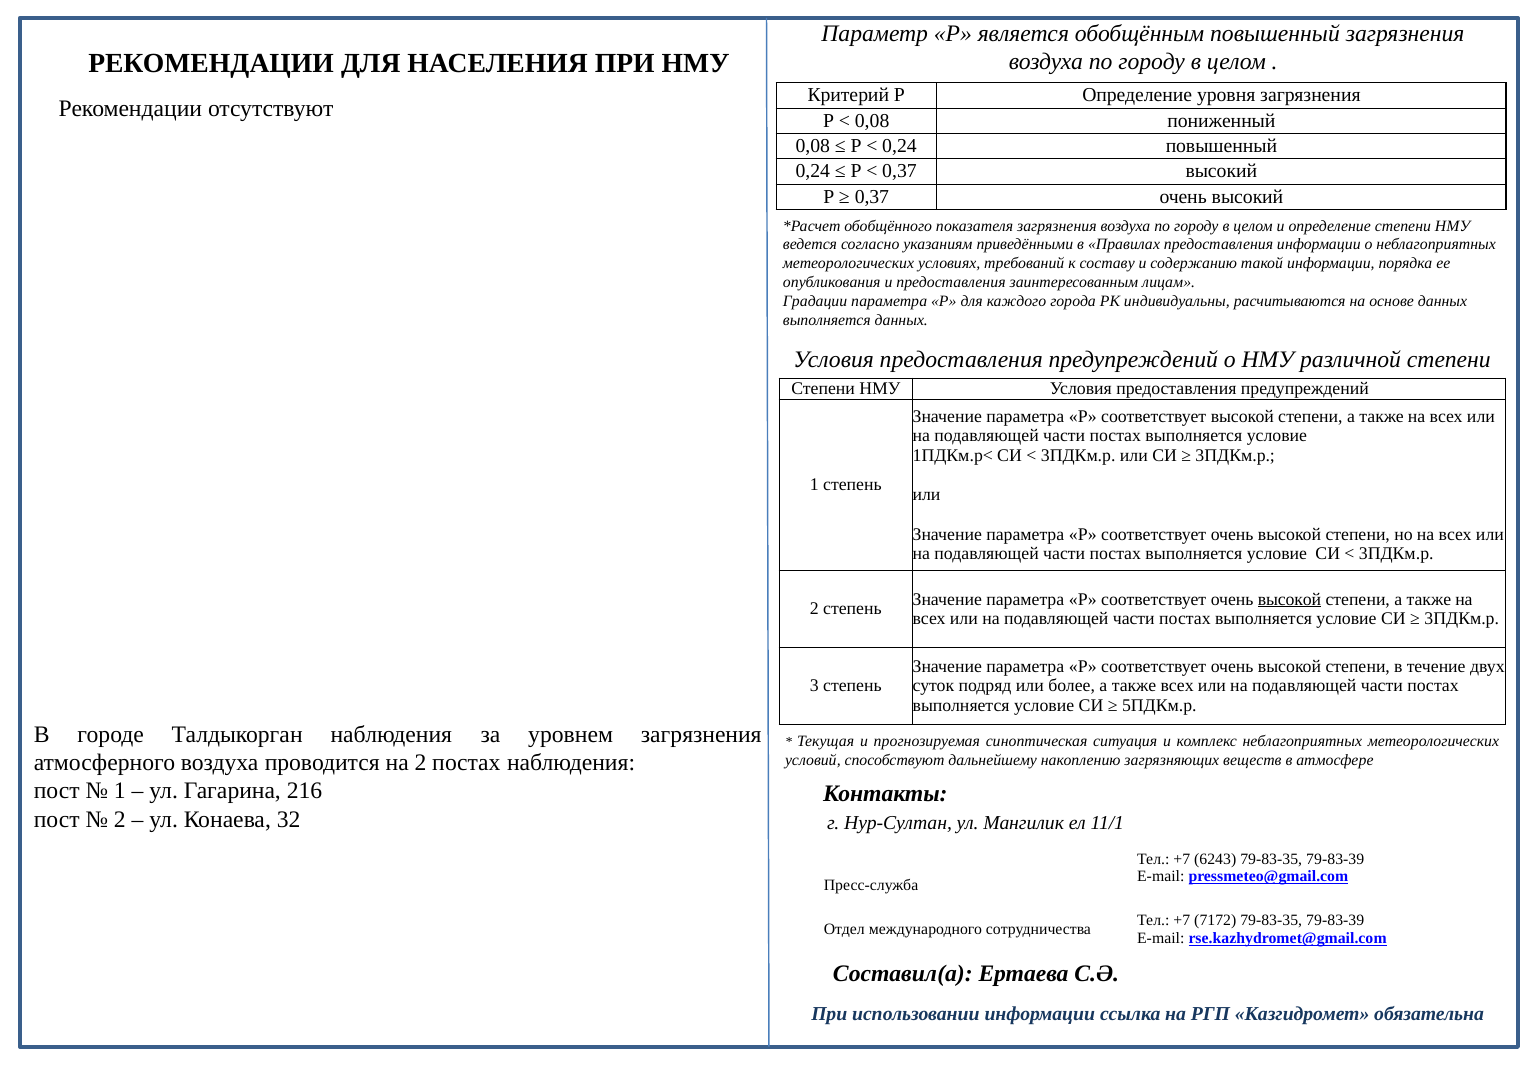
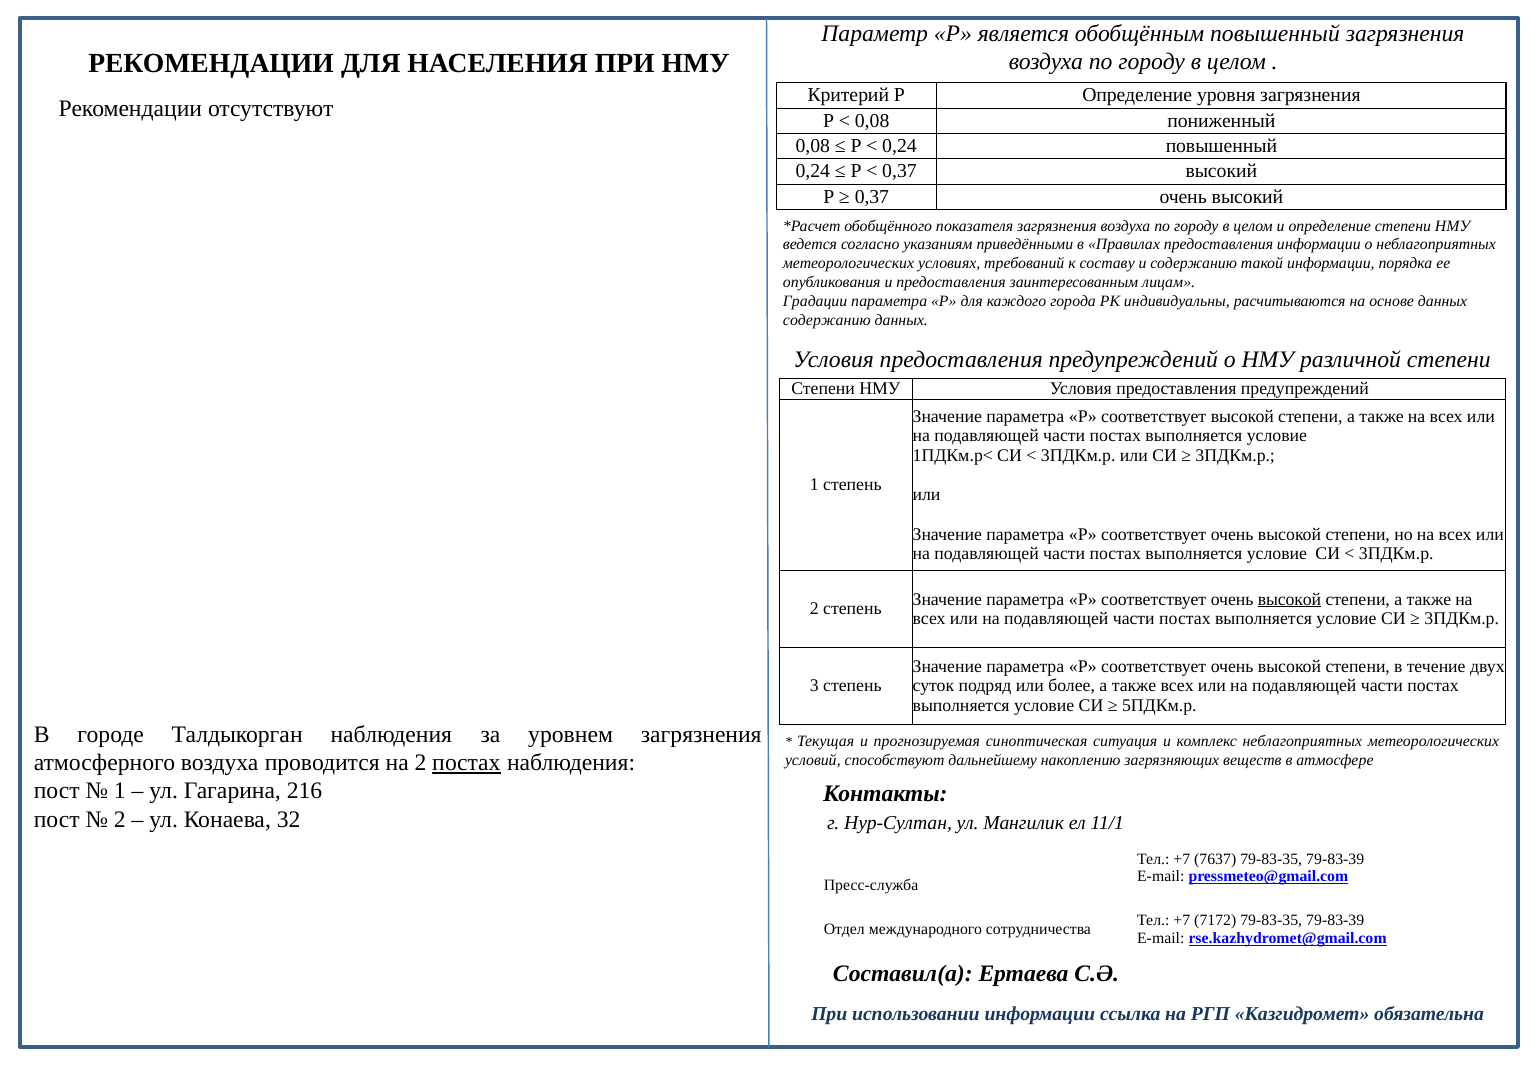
выполняется at (827, 320): выполняется -> содержанию
постах at (466, 763) underline: none -> present
6243: 6243 -> 7637
